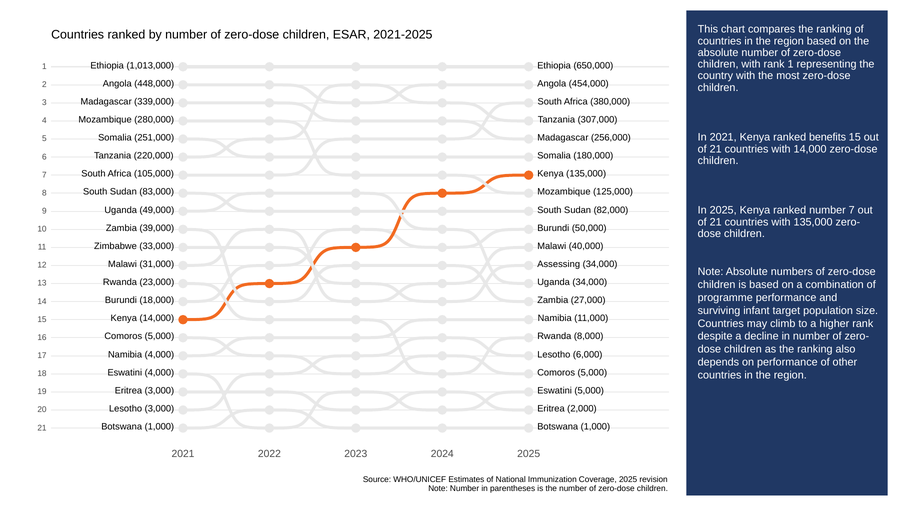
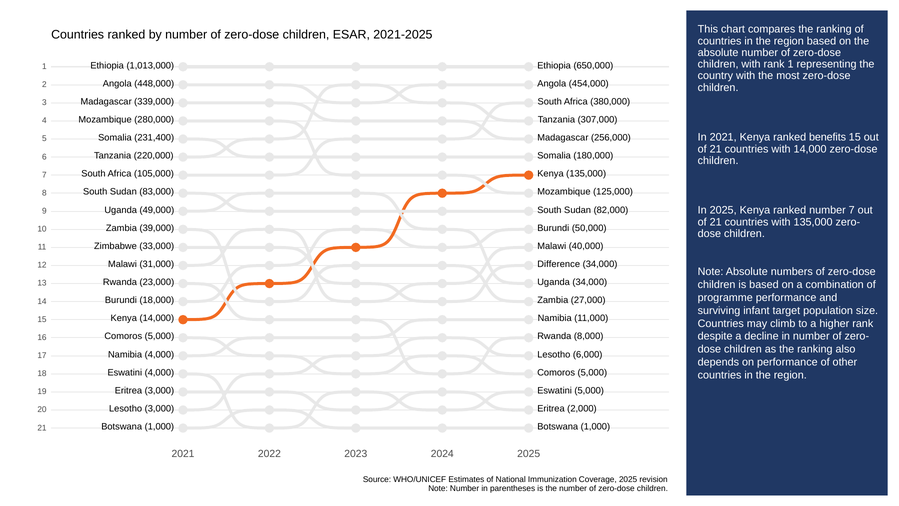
251,000: 251,000 -> 231,400
Assessing: Assessing -> Difference
